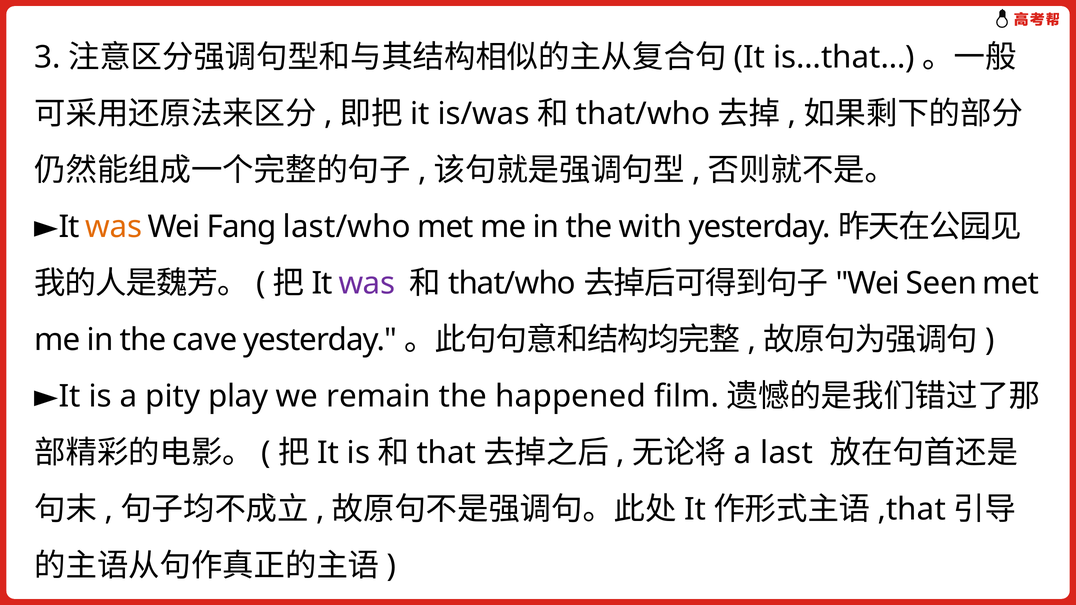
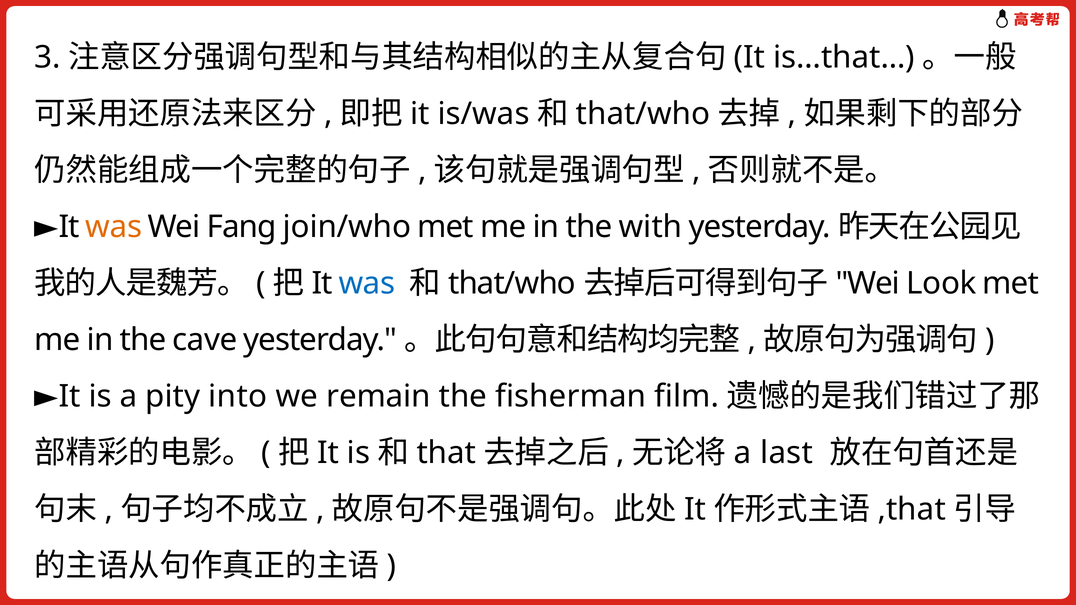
last/who: last/who -> join/who
was at (367, 283) colour: purple -> blue
Seen: Seen -> Look
play: play -> into
happened: happened -> fisherman
